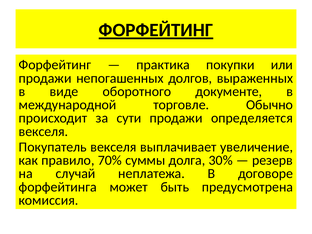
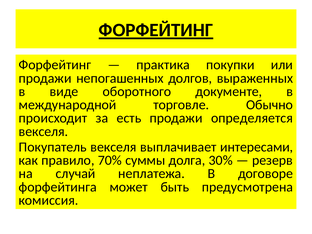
сути: сути -> есть
увеличение: увеличение -> интересами
